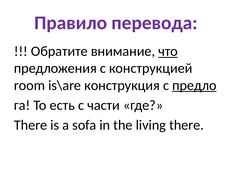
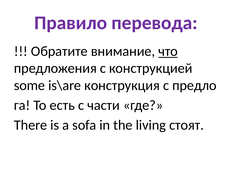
room: room -> some
предло underline: present -> none
living there: there -> стоят
